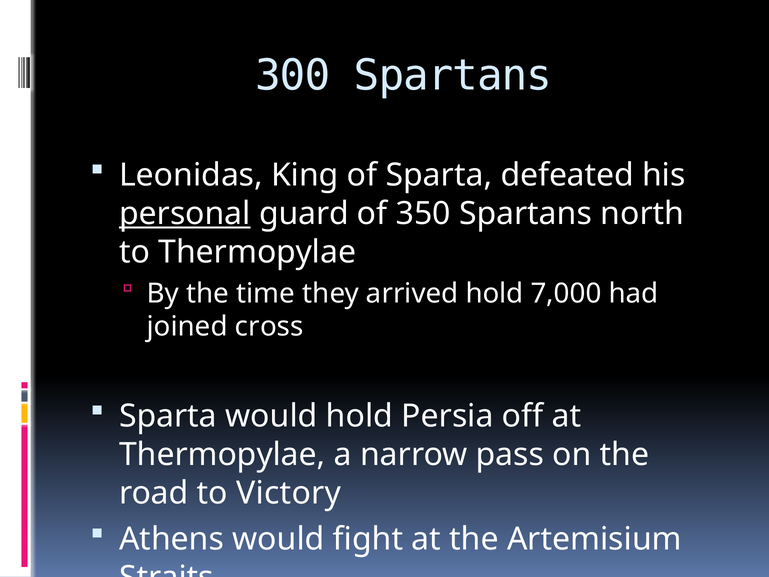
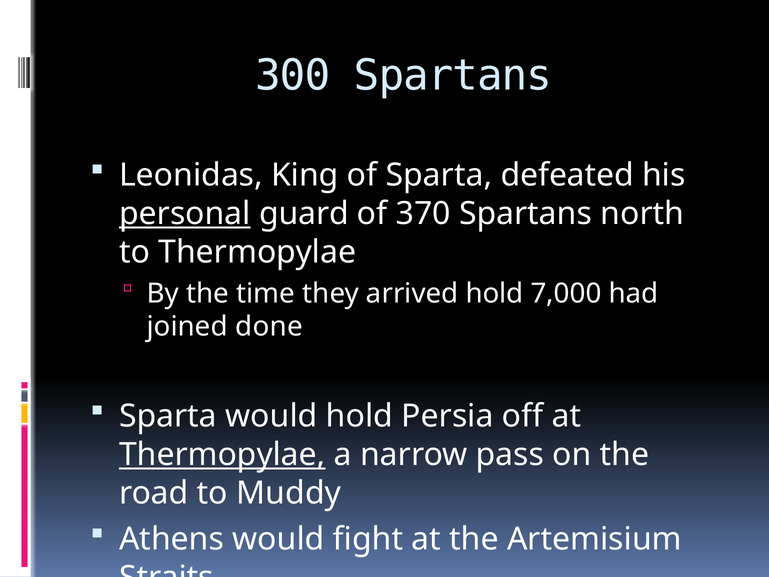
350: 350 -> 370
cross: cross -> done
Thermopylae at (222, 455) underline: none -> present
Victory: Victory -> Muddy
